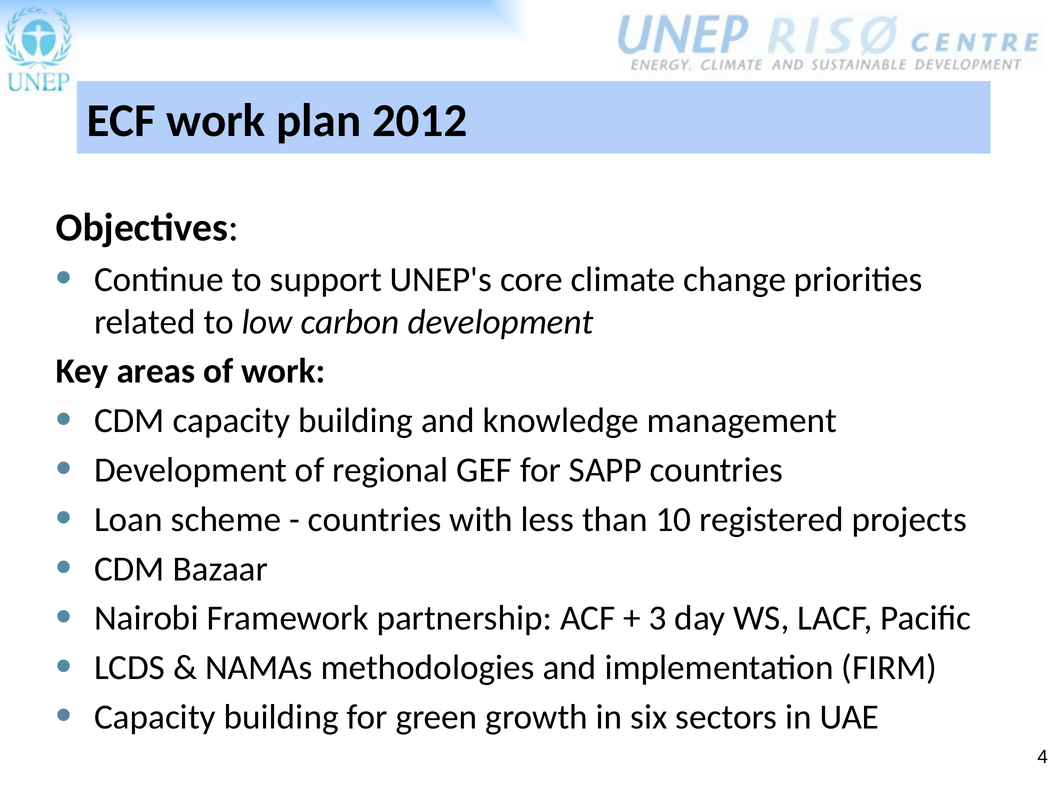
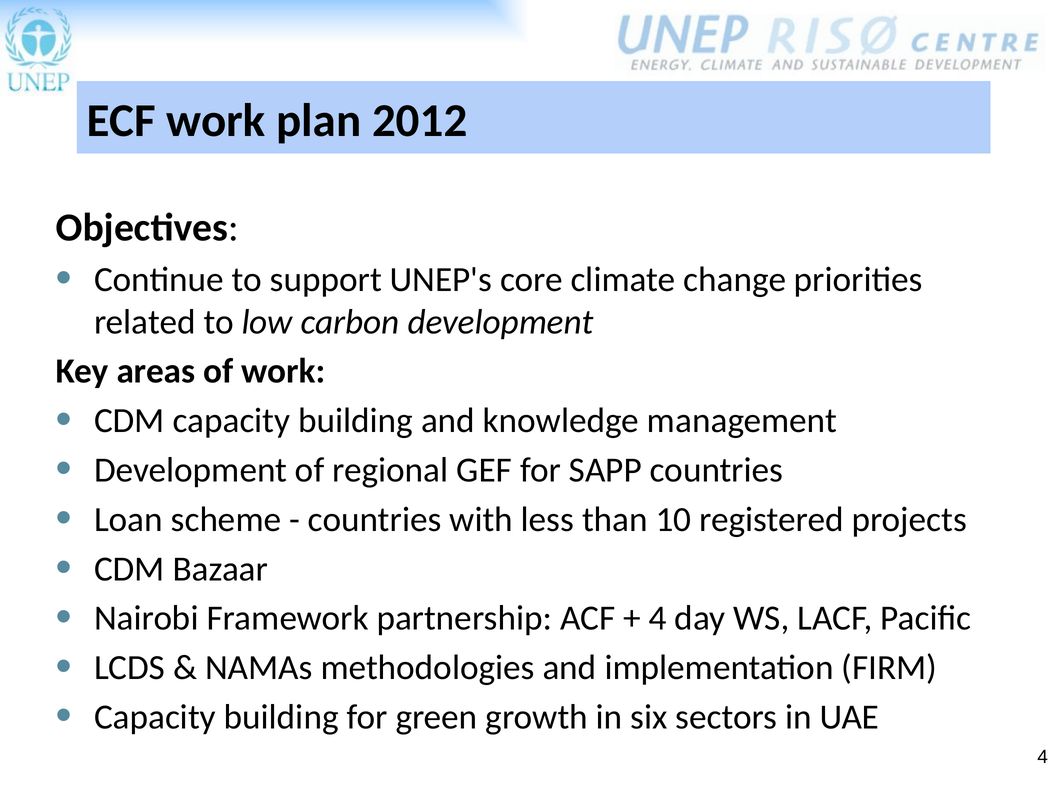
3 at (658, 618): 3 -> 4
